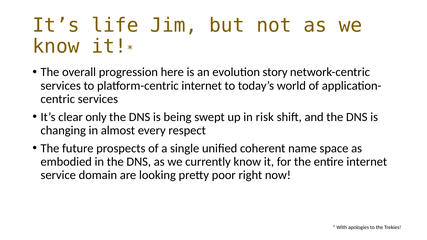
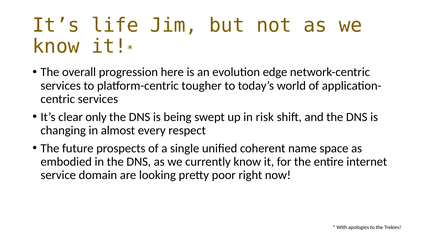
story: story -> edge
platform-centric internet: internet -> tougher
